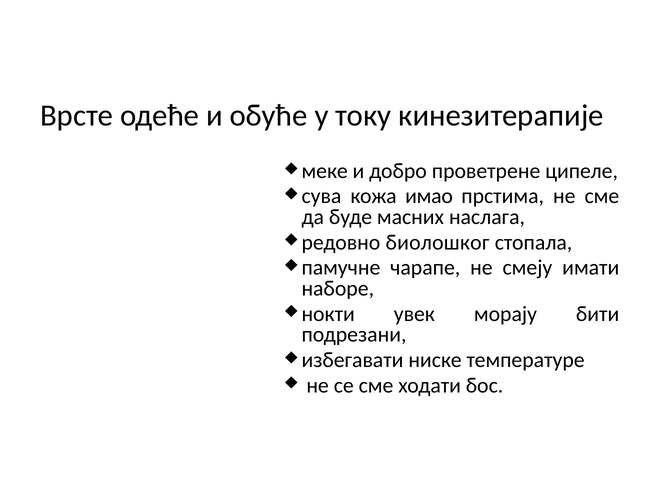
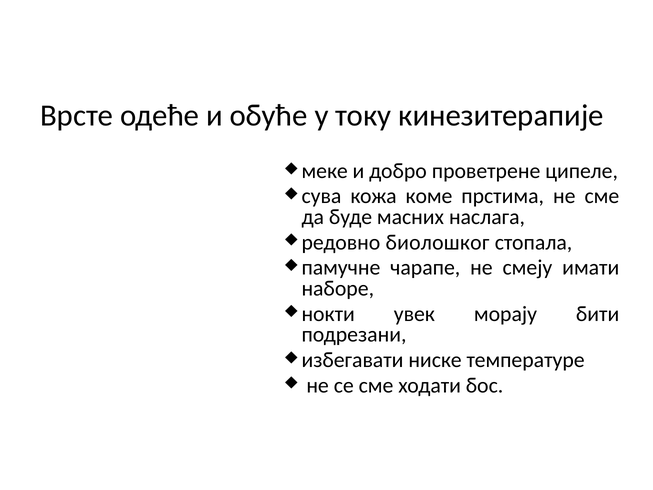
имао: имао -> коме
